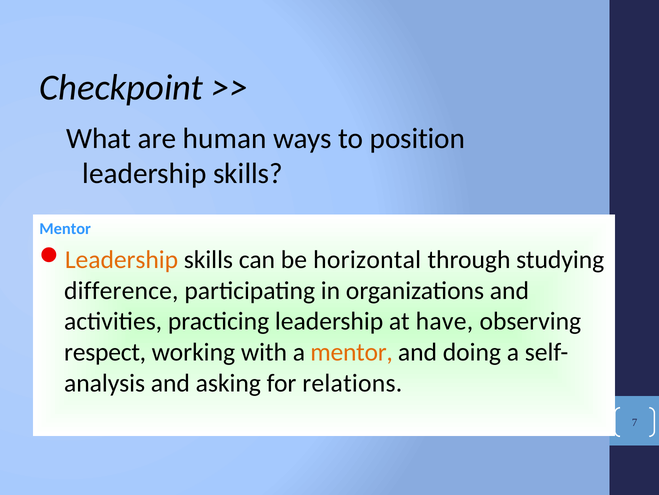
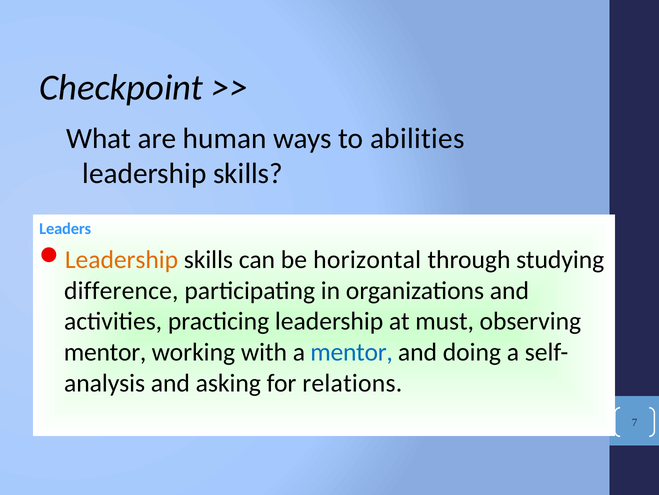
position: position -> abilities
Mentor at (65, 228): Mentor -> Leaders
have: have -> must
respect at (105, 352): respect -> mentor
mentor at (352, 352) colour: orange -> blue
